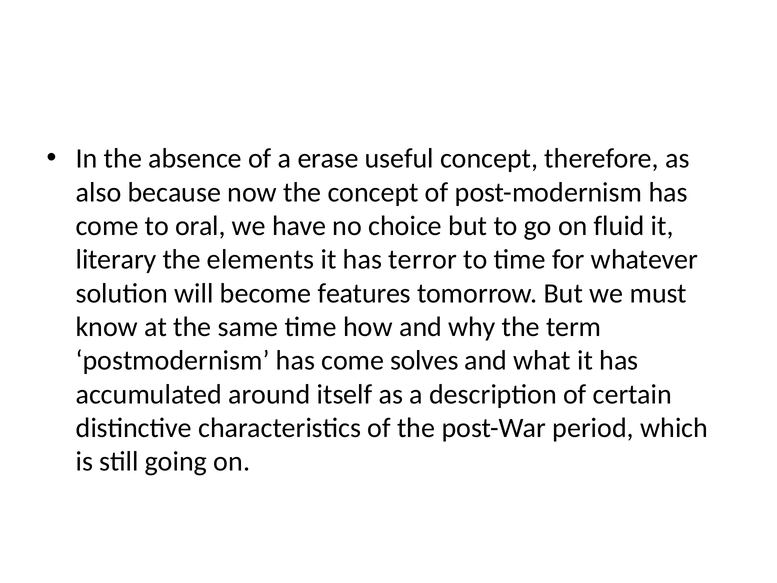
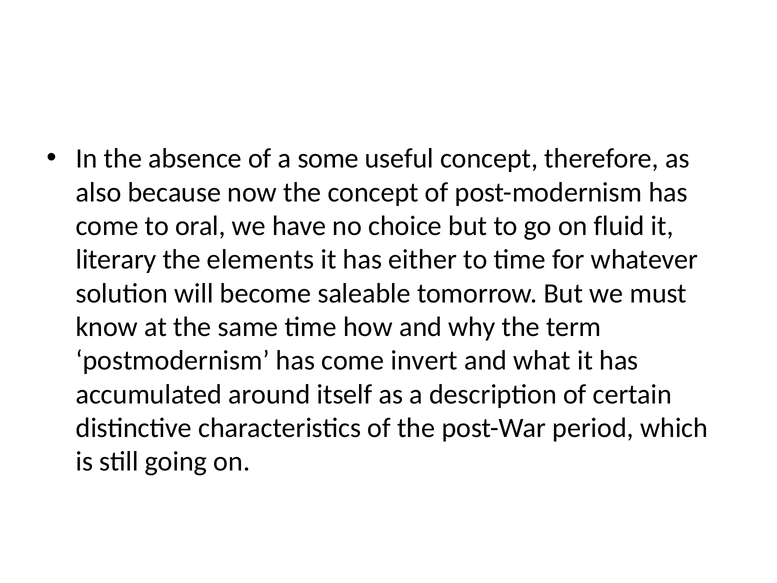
erase: erase -> some
terror: terror -> either
features: features -> saleable
solves: solves -> invert
